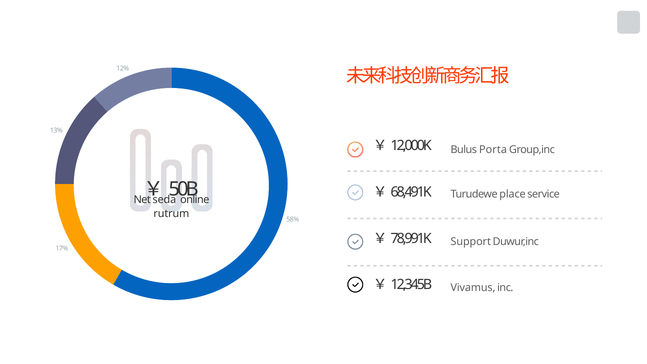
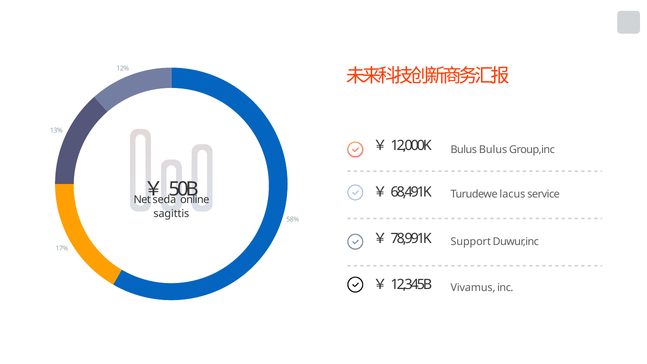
Bulus Porta: Porta -> Bulus
place: place -> lacus
rutrum: rutrum -> sagittis
